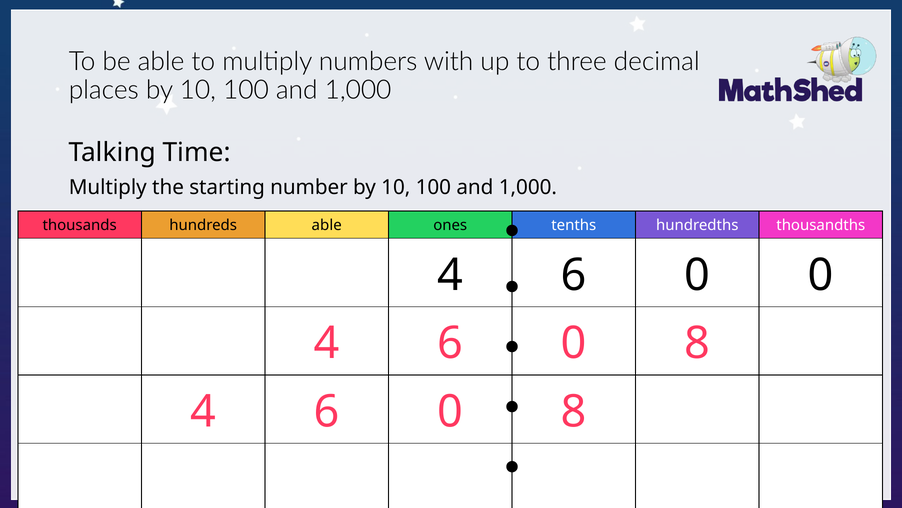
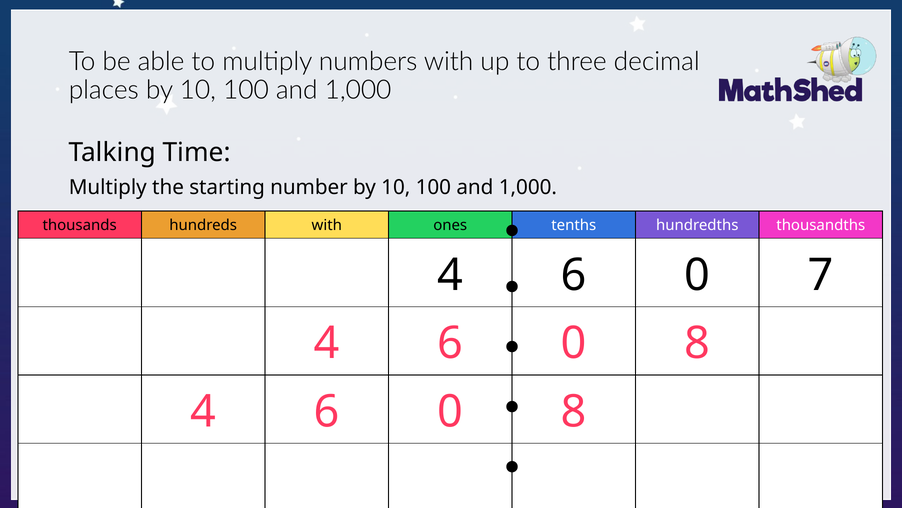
hundreds able: able -> with
0 0: 0 -> 7
